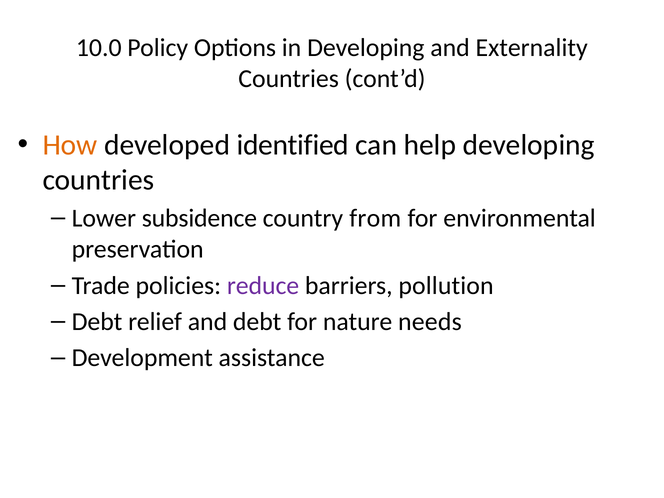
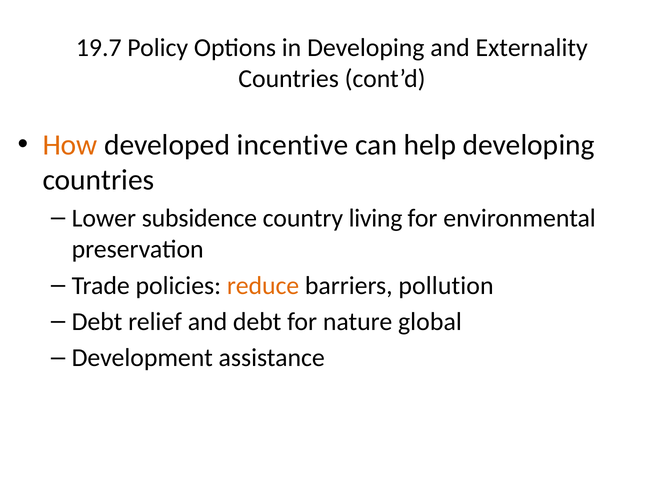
10.0: 10.0 -> 19.7
identified: identified -> incentive
from: from -> living
reduce colour: purple -> orange
needs: needs -> global
